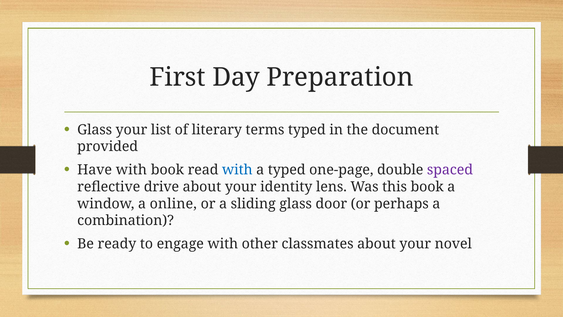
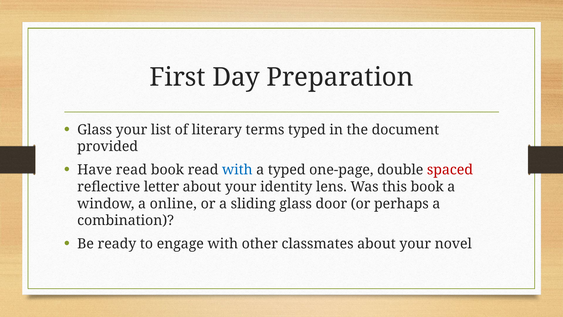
Have with: with -> read
spaced colour: purple -> red
drive: drive -> letter
